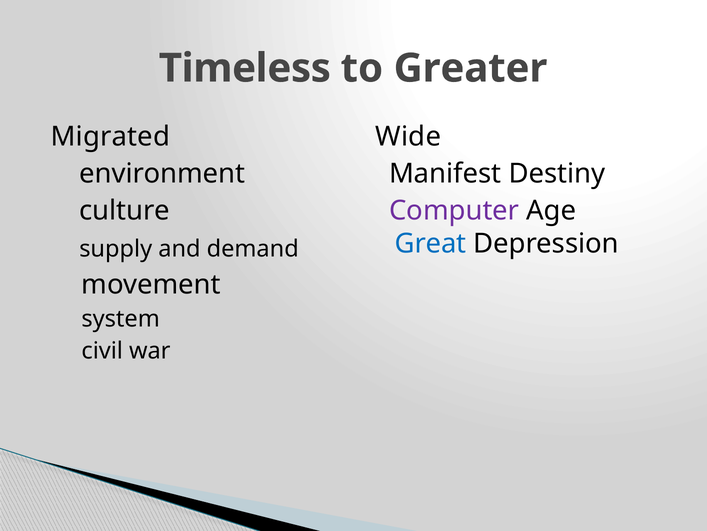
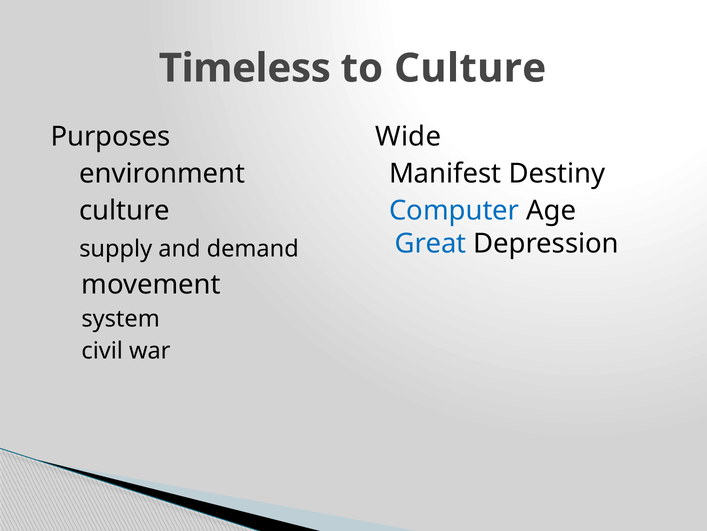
to Greater: Greater -> Culture
Migrated: Migrated -> Purposes
Computer colour: purple -> blue
